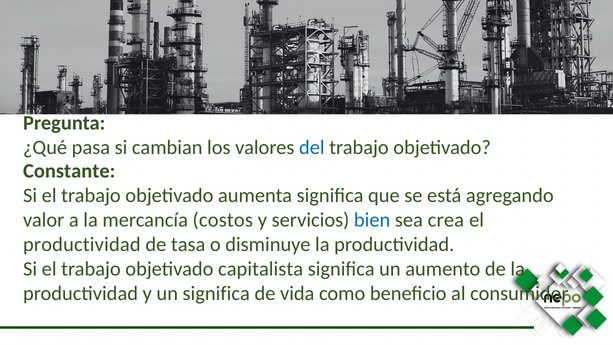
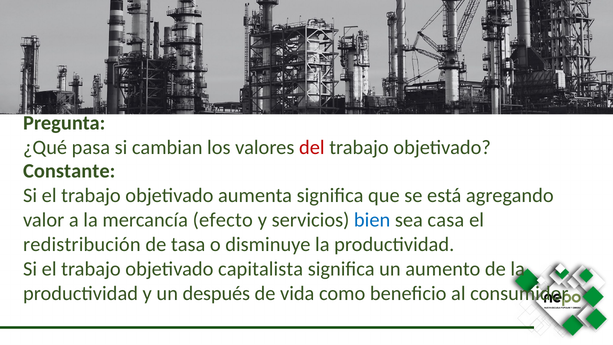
del colour: blue -> red
costos: costos -> efecto
crea: crea -> casa
productividad at (82, 244): productividad -> redistribución
un significa: significa -> después
